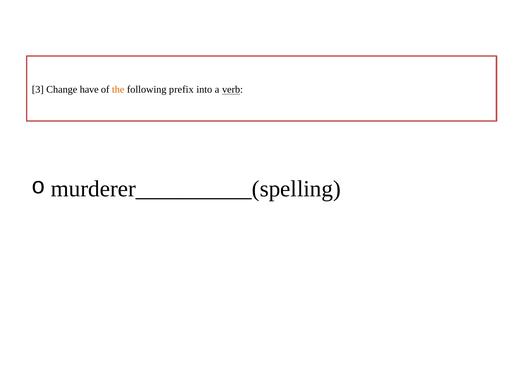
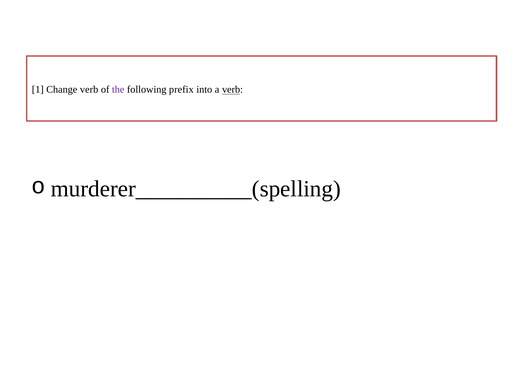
3: 3 -> 1
Change have: have -> verb
the colour: orange -> purple
